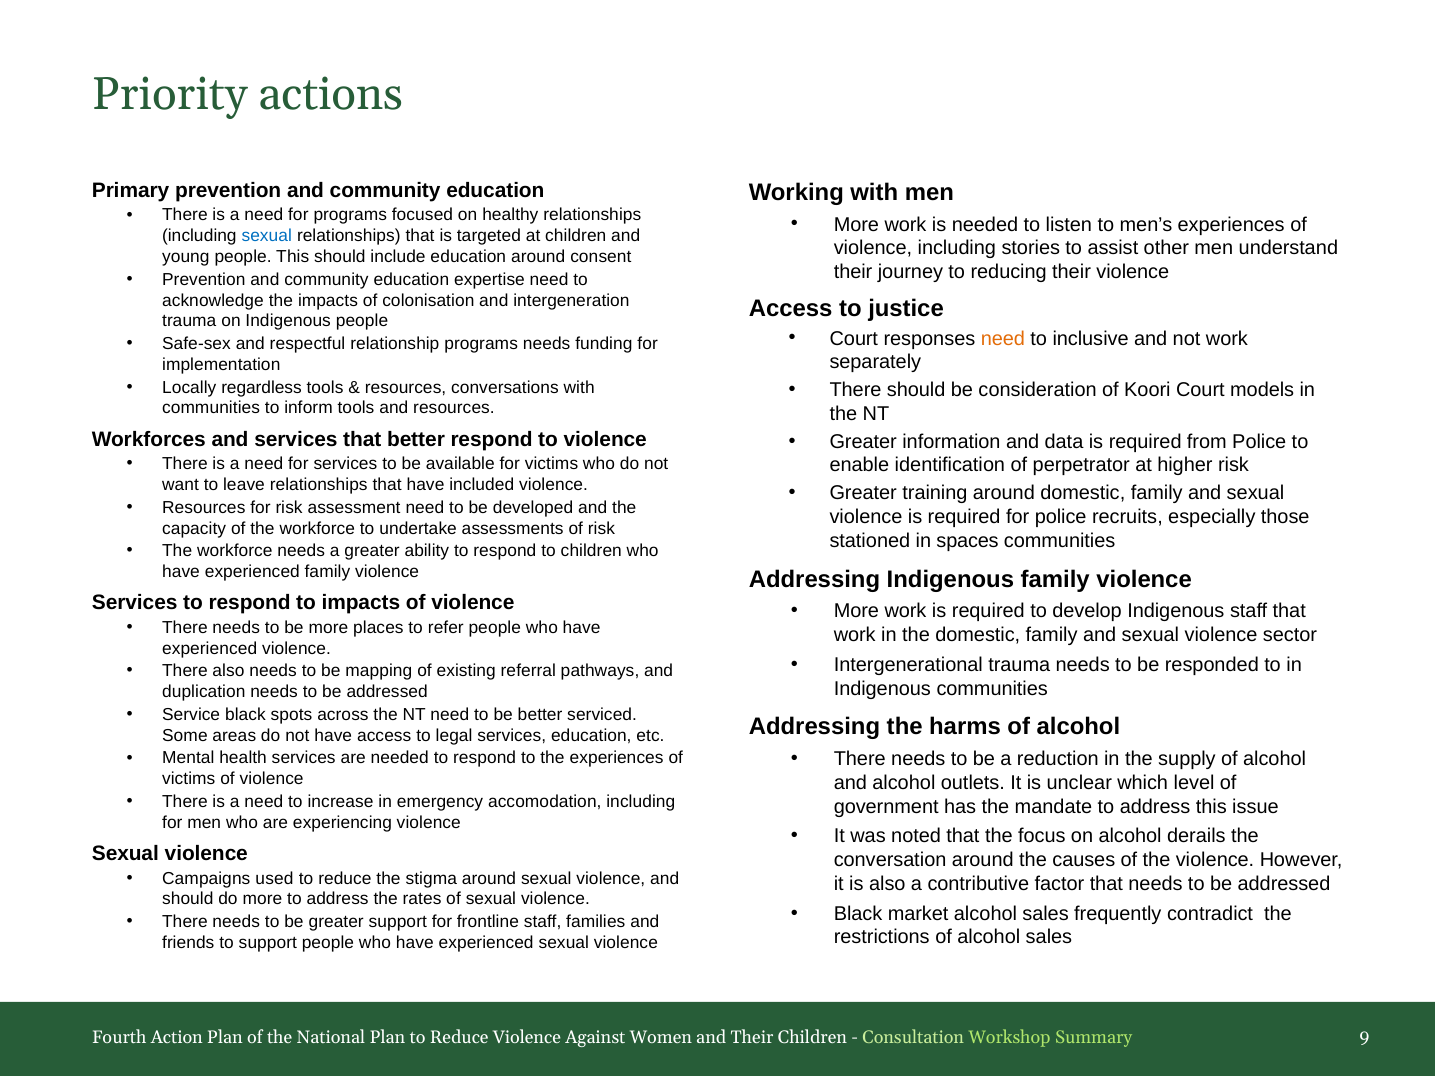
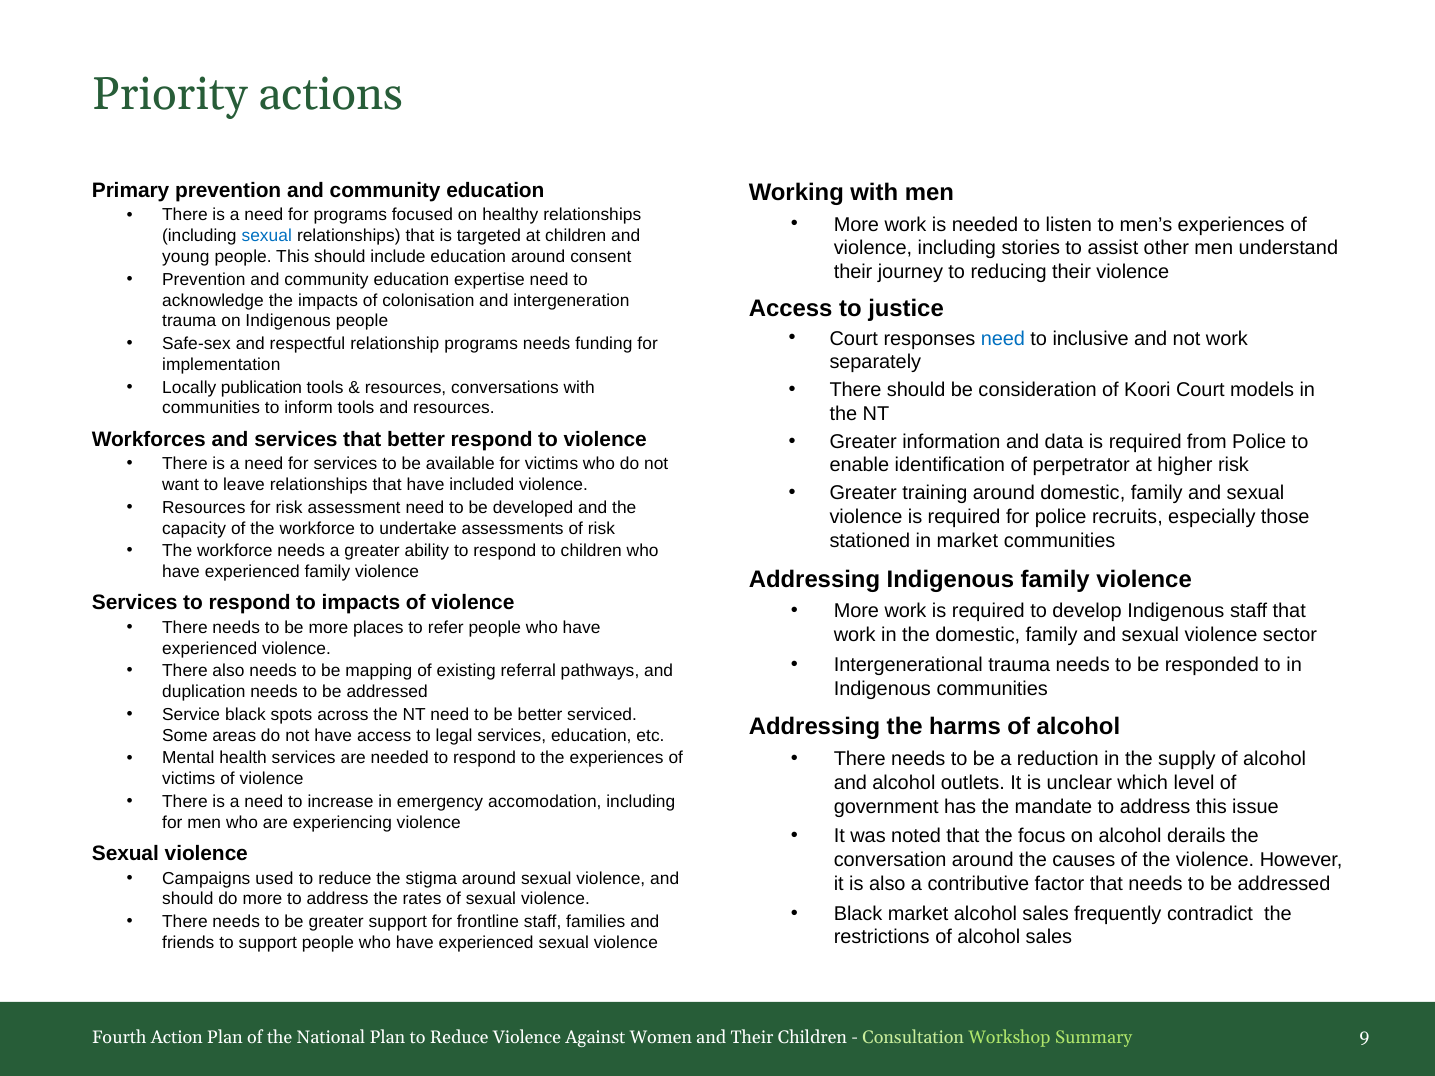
need at (1003, 339) colour: orange -> blue
regardless: regardless -> publication
in spaces: spaces -> market
